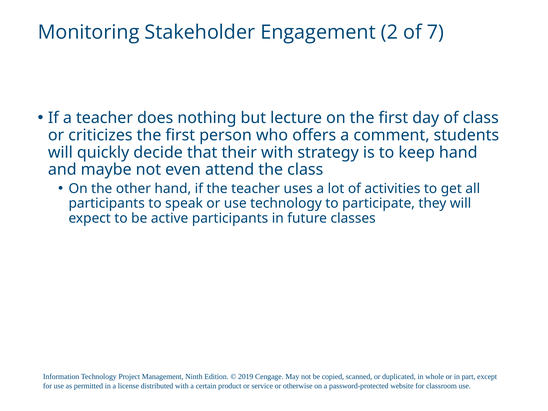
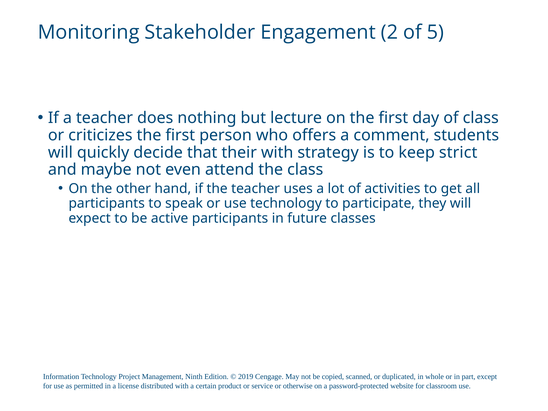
7: 7 -> 5
keep hand: hand -> strict
